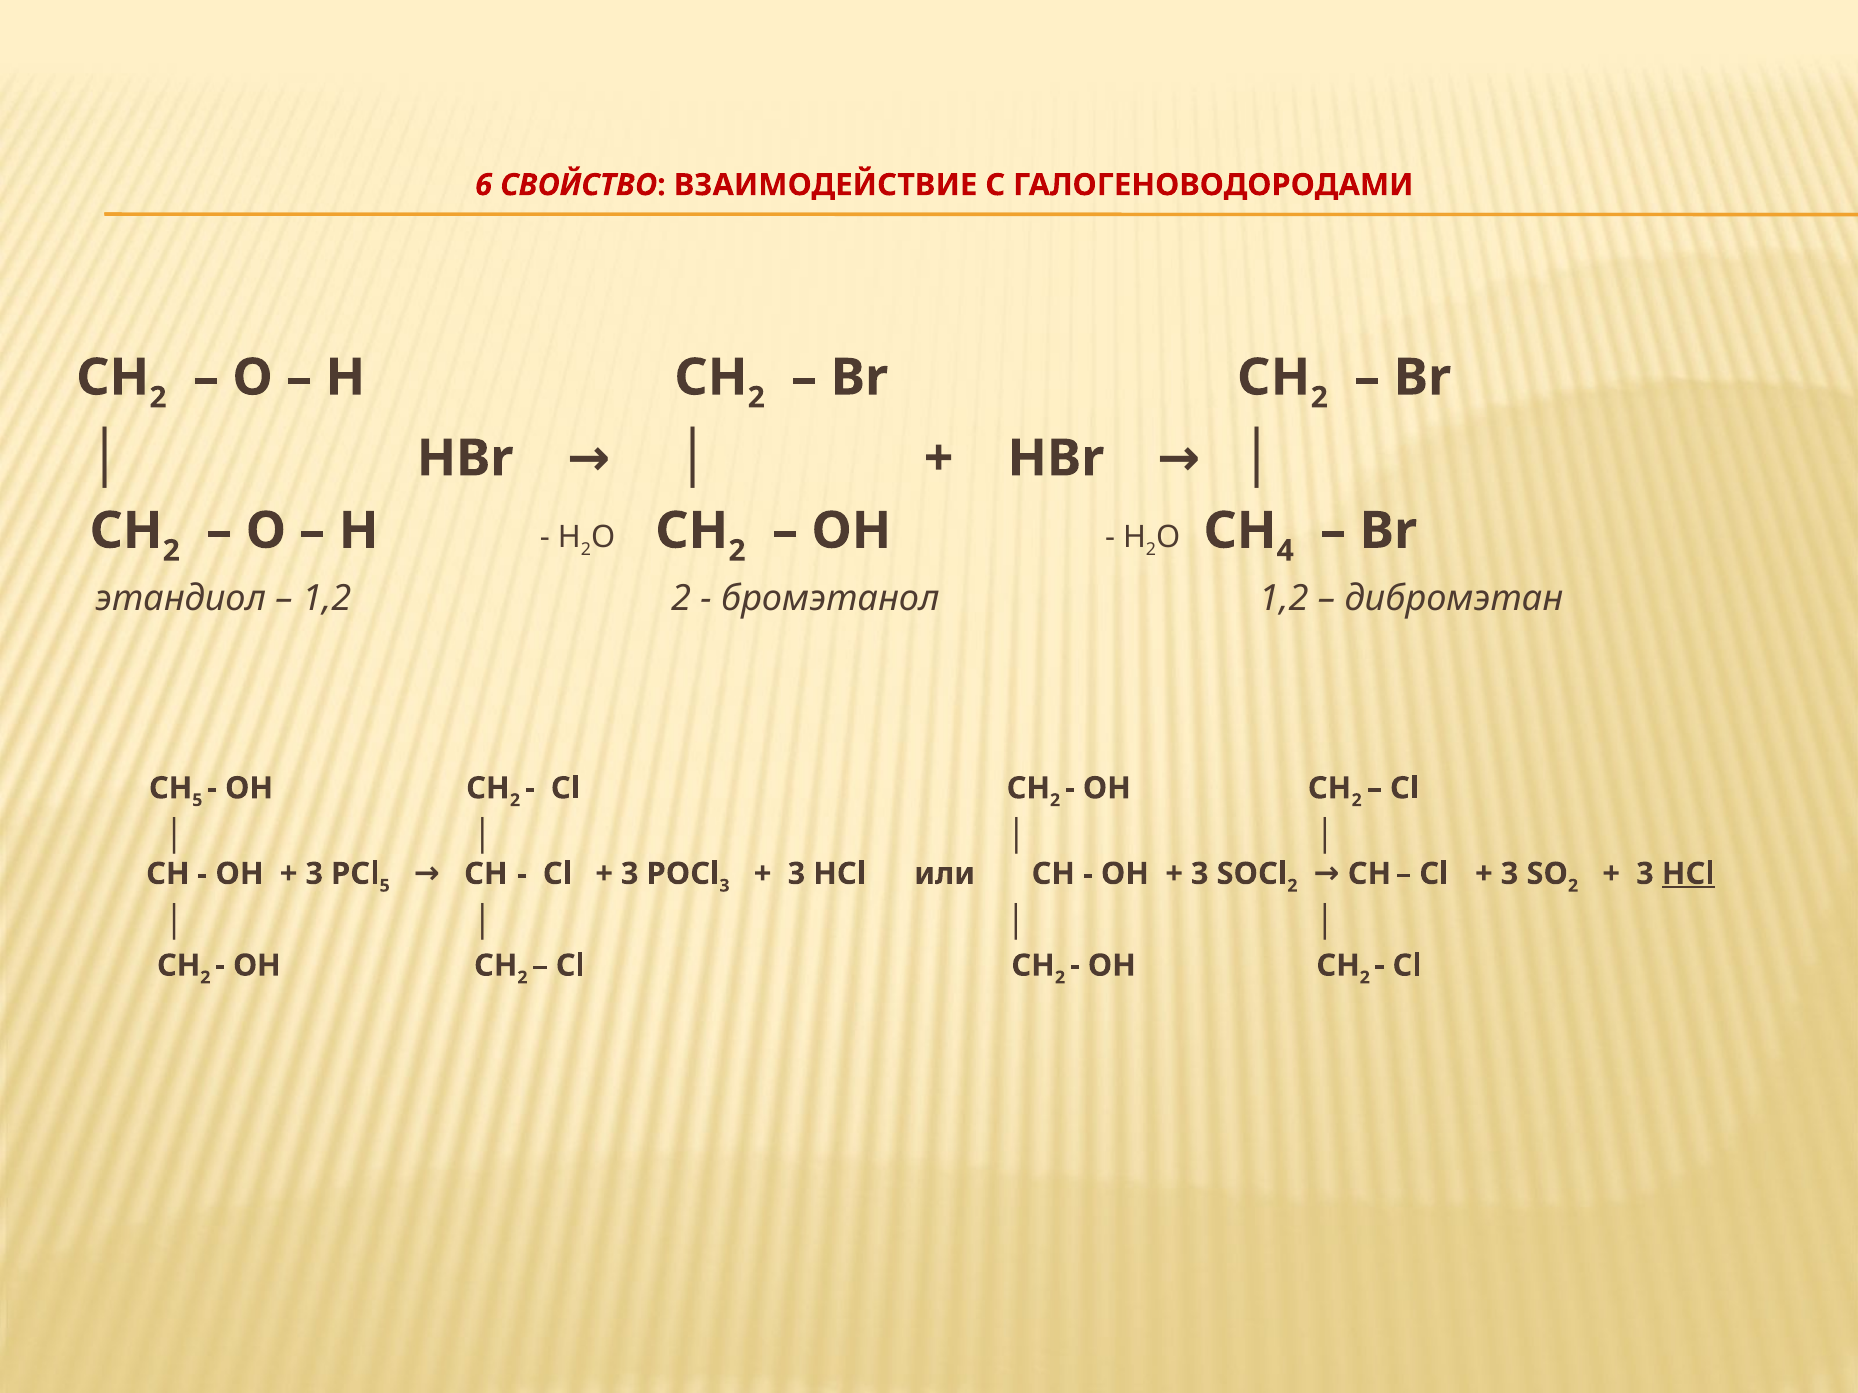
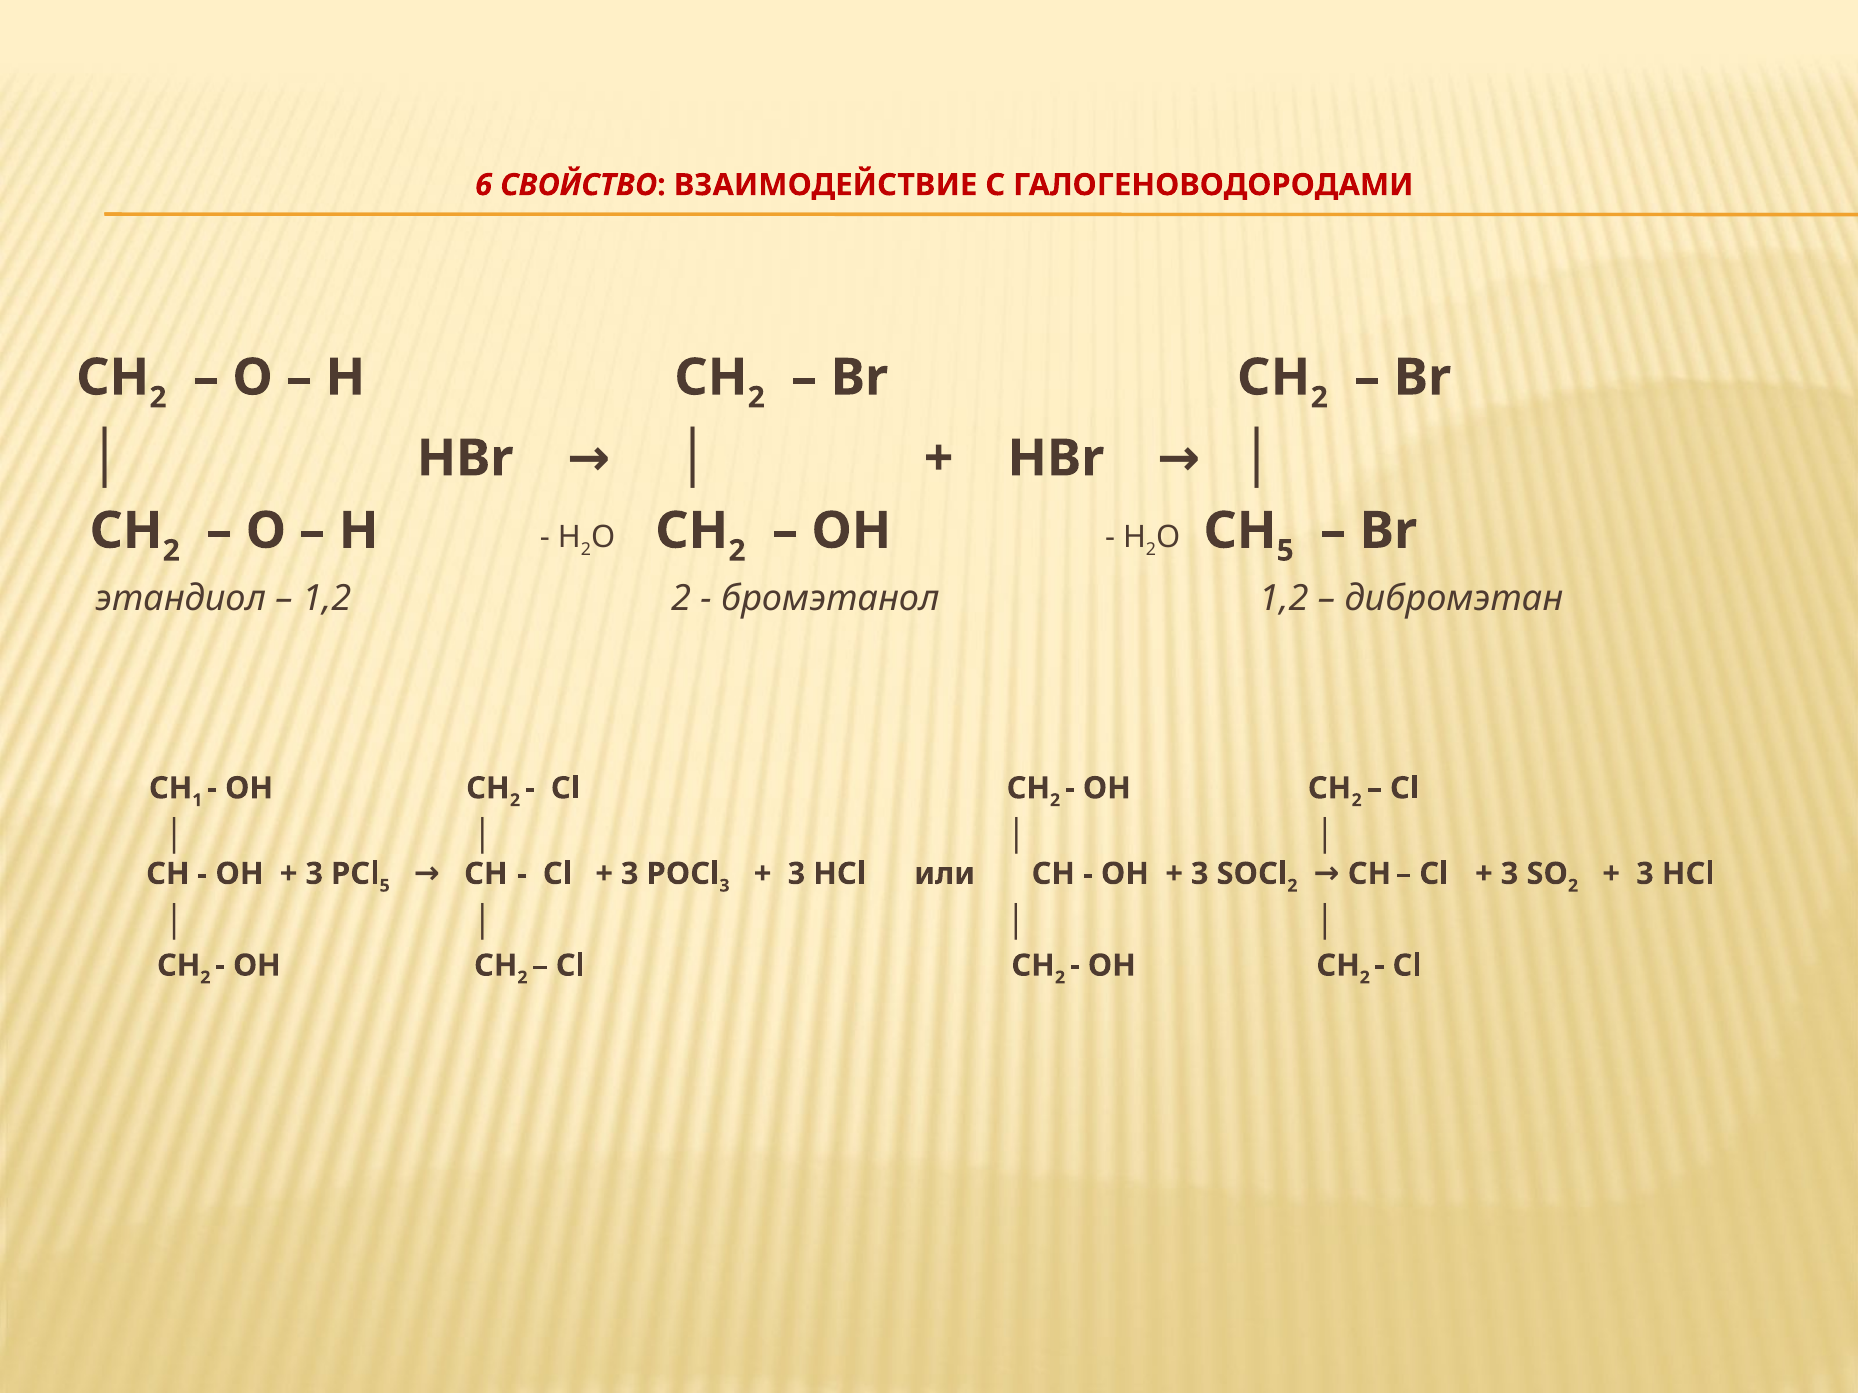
4 at (1285, 551): 4 -> 5
CH 5: 5 -> 1
HCl at (1688, 874) underline: present -> none
